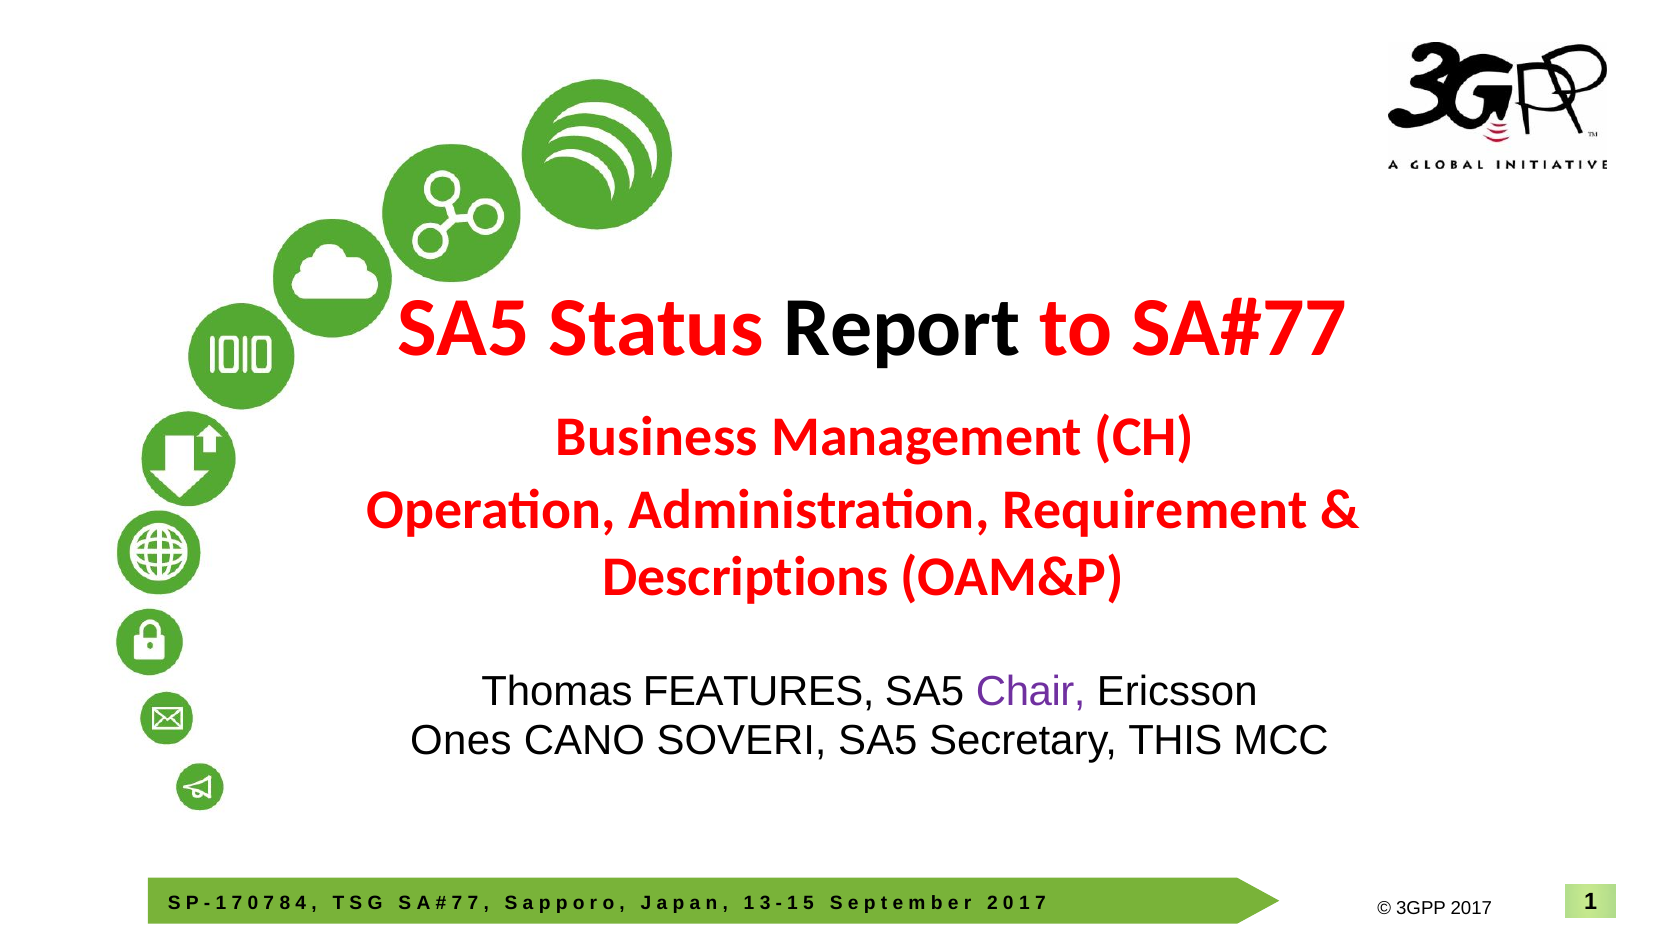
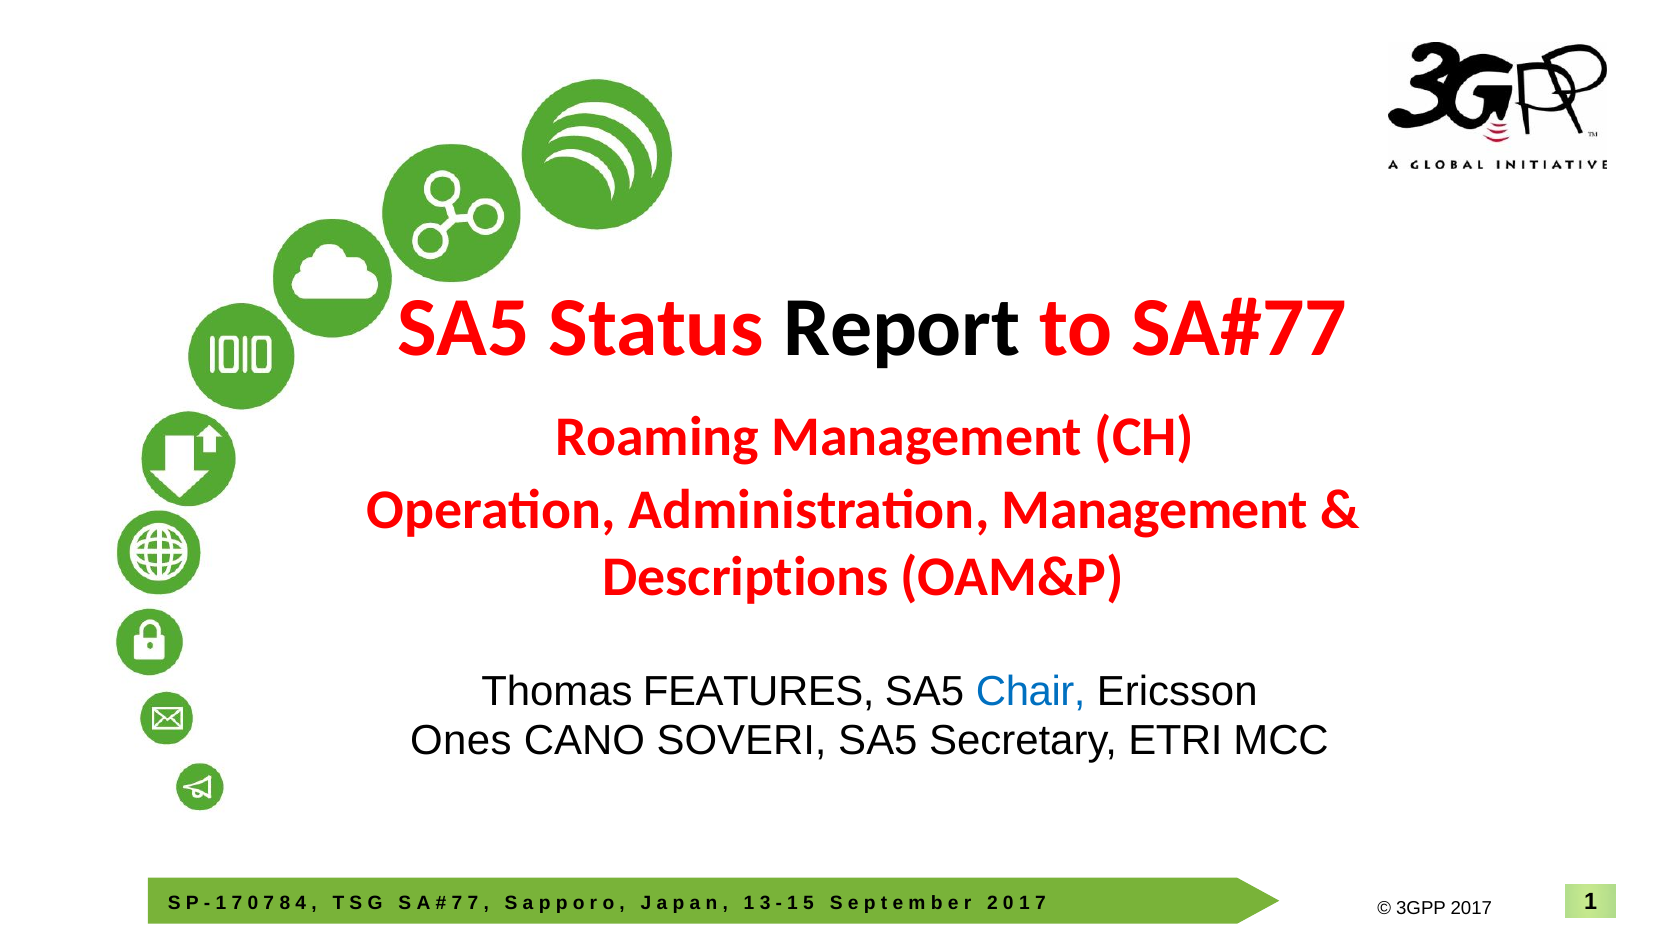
Business: Business -> Roaming
Administration Requirement: Requirement -> Management
Chair colour: purple -> blue
THIS: THIS -> ETRI
